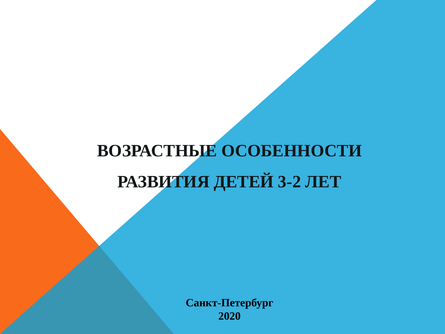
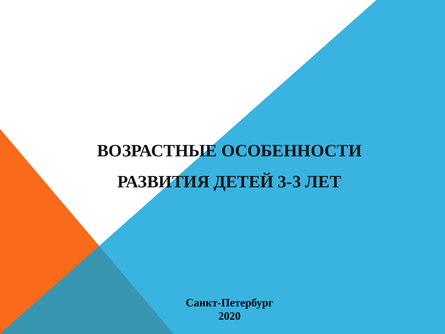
3-2: 3-2 -> 3-3
